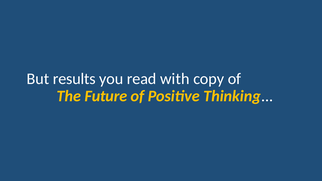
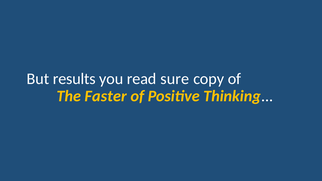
with: with -> sure
Future: Future -> Faster
